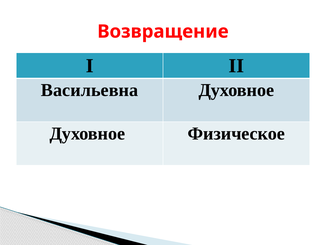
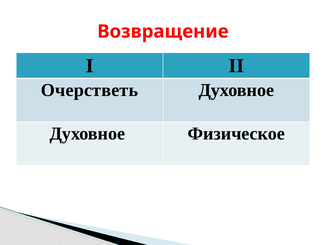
Васильевна: Васильевна -> Очерстветь
